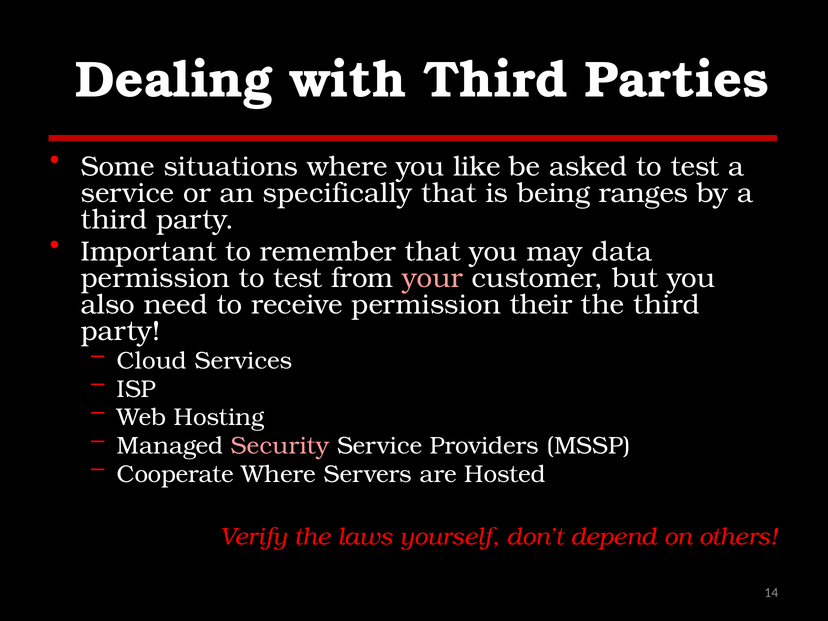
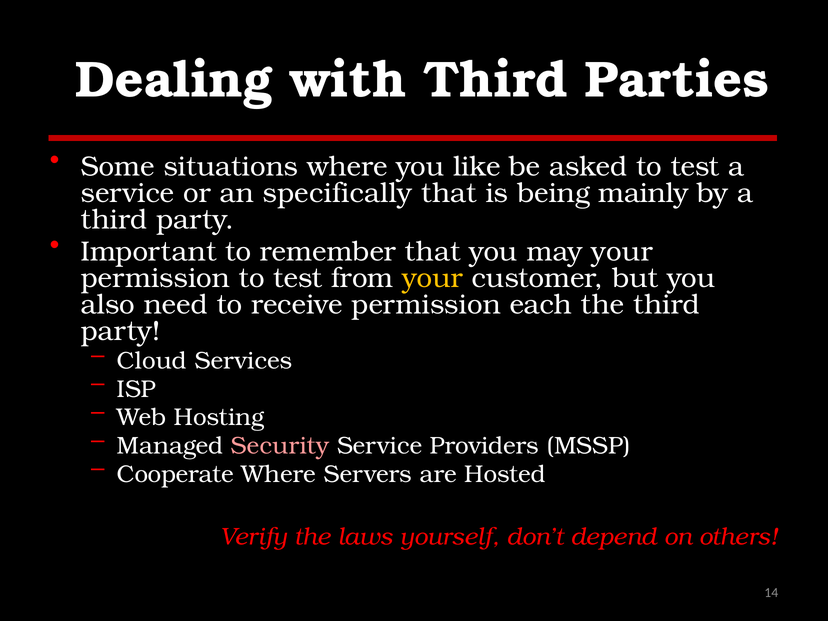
ranges: ranges -> mainly
may data: data -> your
your at (433, 278) colour: pink -> yellow
their: their -> each
